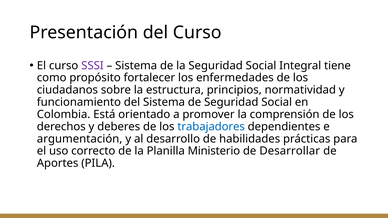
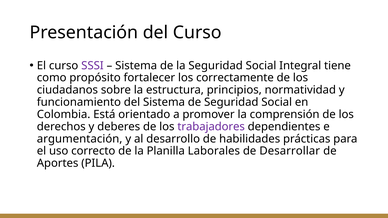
enfermedades: enfermedades -> correctamente
trabajadores colour: blue -> purple
Ministerio: Ministerio -> Laborales
